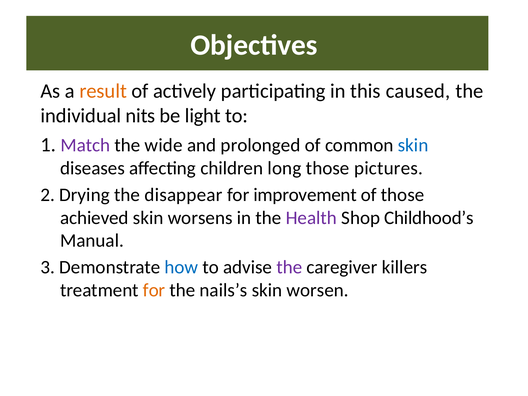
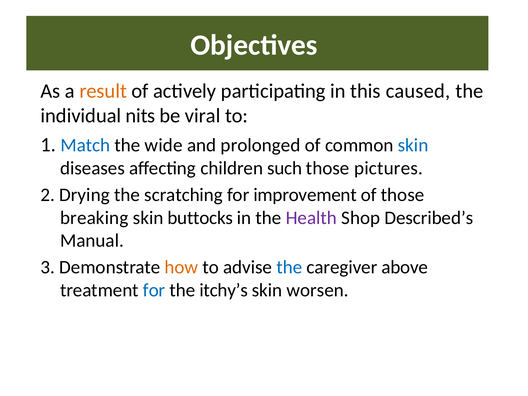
light: light -> viral
Match colour: purple -> blue
long: long -> such
disappear: disappear -> scratching
achieved: achieved -> breaking
worsens: worsens -> buttocks
Childhood’s: Childhood’s -> Described’s
how colour: blue -> orange
the at (289, 267) colour: purple -> blue
killers: killers -> above
for at (154, 290) colour: orange -> blue
nails’s: nails’s -> itchy’s
